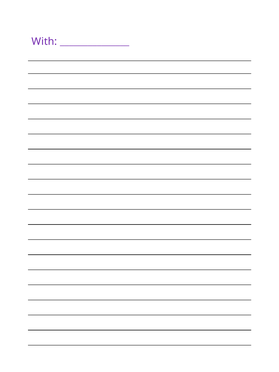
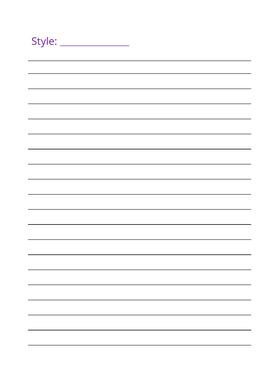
With: With -> Style
